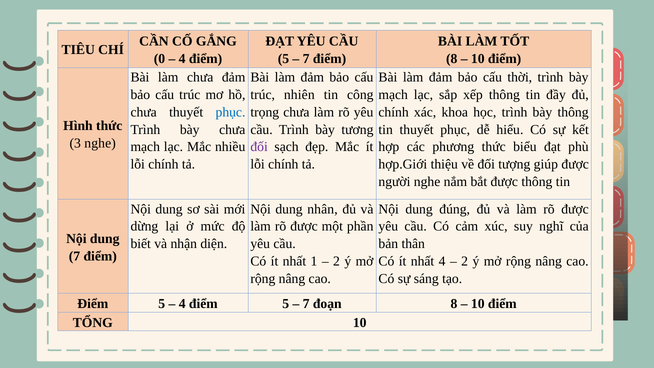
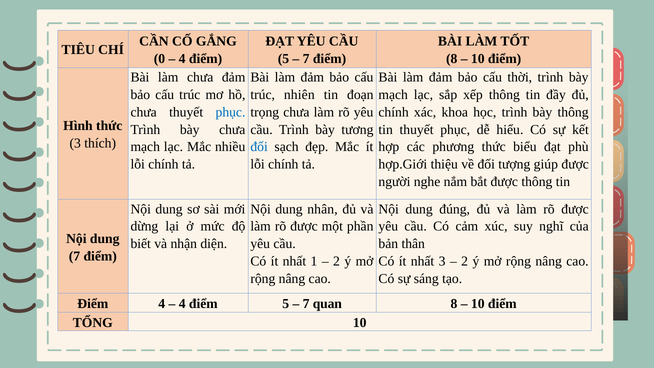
công: công -> đoạn
3 nghe: nghe -> thích
đối at (259, 147) colour: purple -> blue
nhất 4: 4 -> 3
5 at (162, 304): 5 -> 4
đoạn: đoạn -> quan
